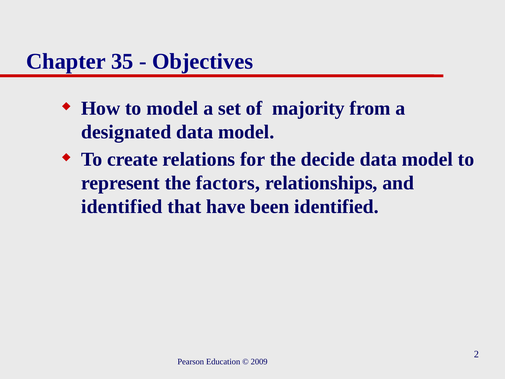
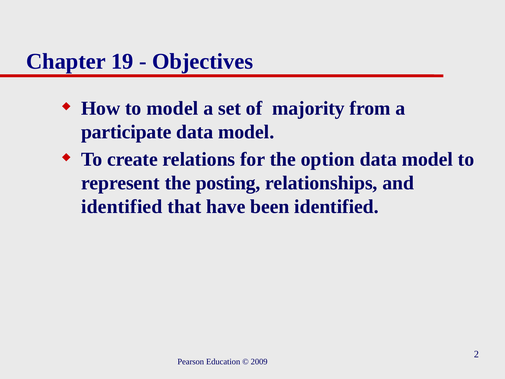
35: 35 -> 19
designated: designated -> participate
decide: decide -> option
factors: factors -> posting
